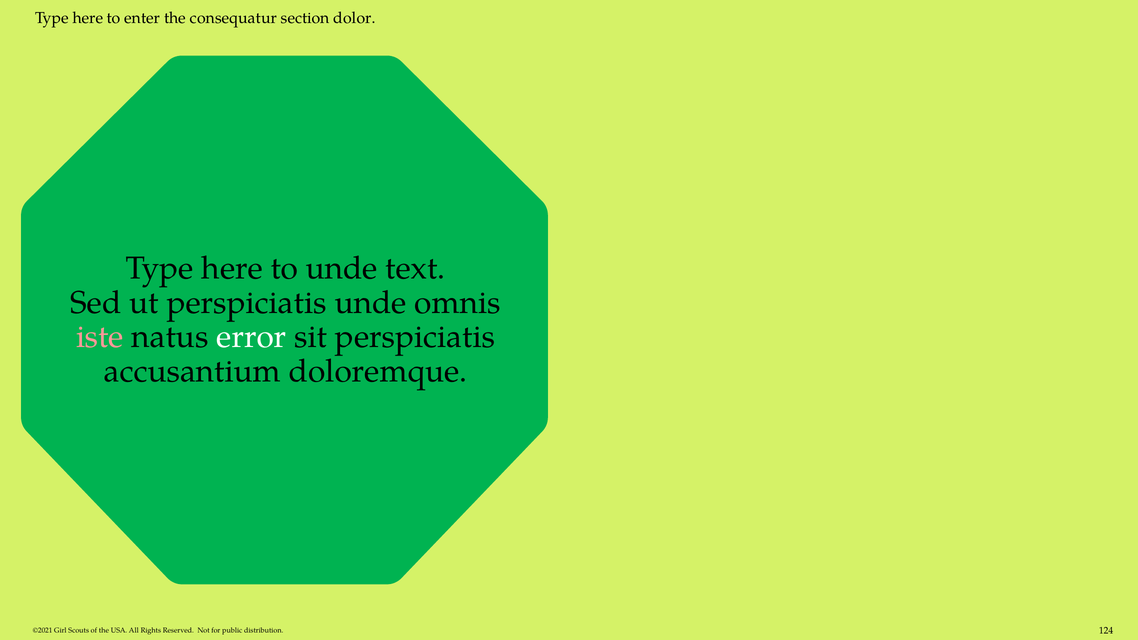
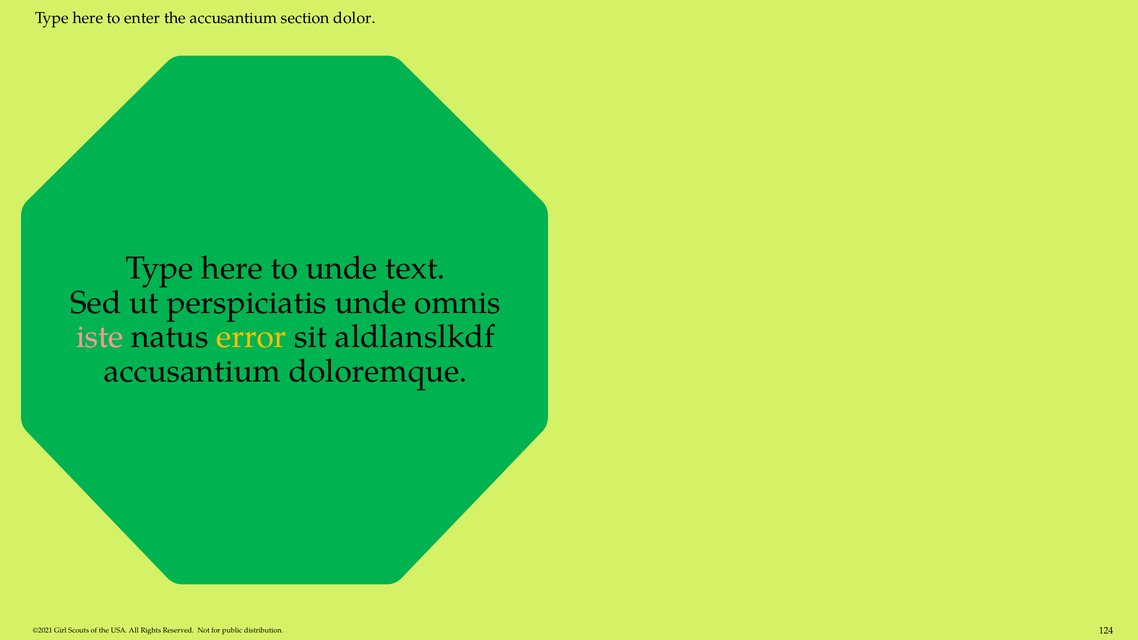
the consequatur: consequatur -> accusantium
error colour: white -> yellow
sit perspiciatis: perspiciatis -> aldlanslkdf
